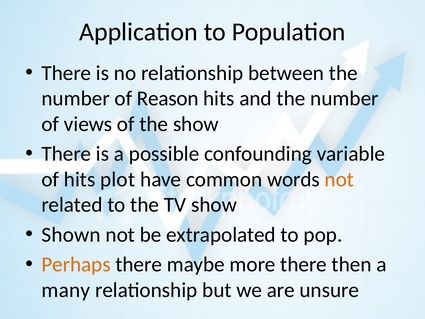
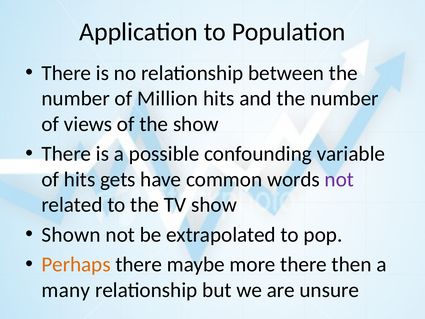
Reason: Reason -> Million
plot: plot -> gets
not at (339, 179) colour: orange -> purple
